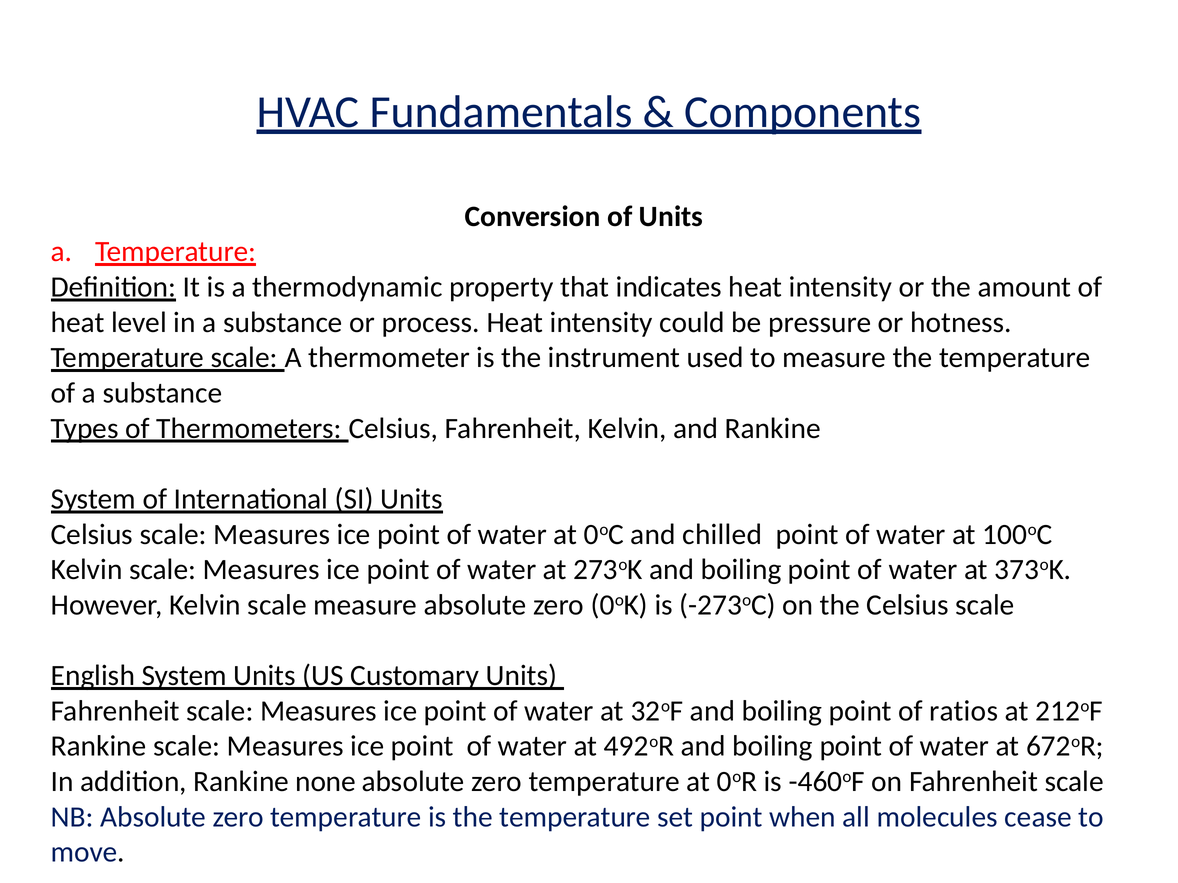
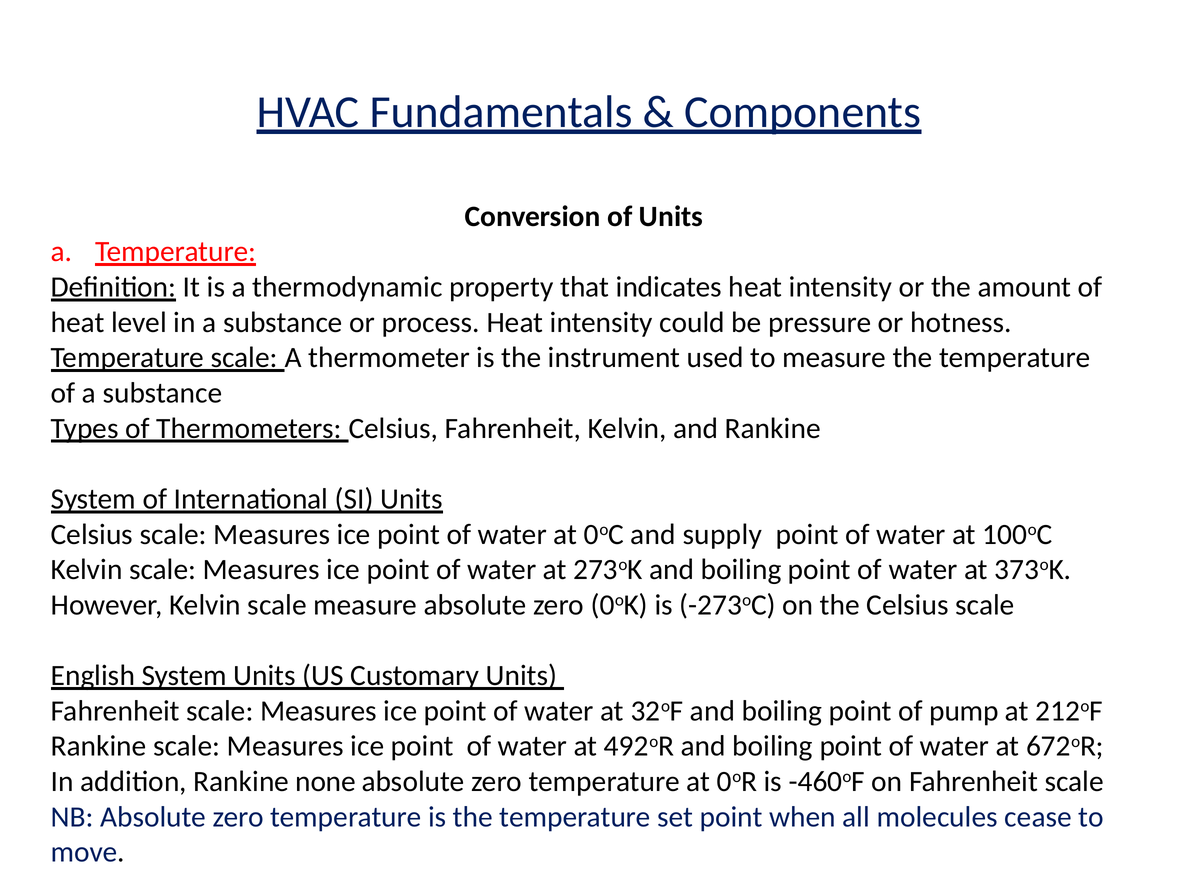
chilled: chilled -> supply
ratios: ratios -> pump
